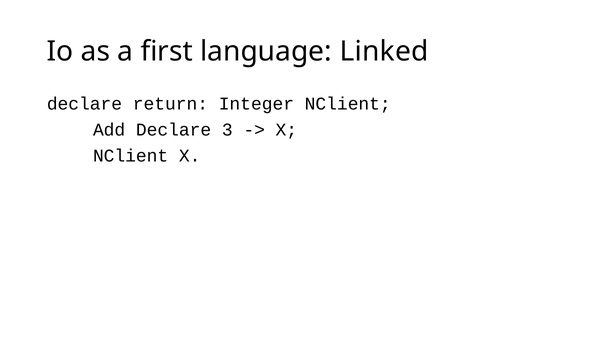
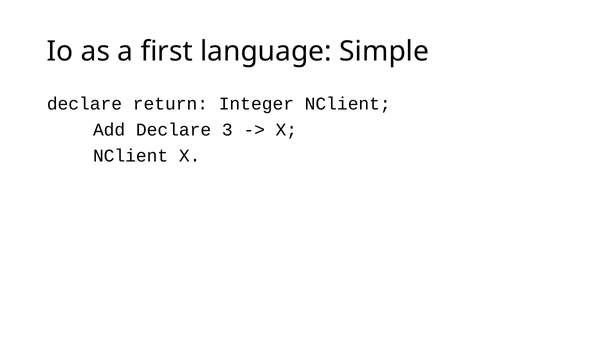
Linked: Linked -> Simple
